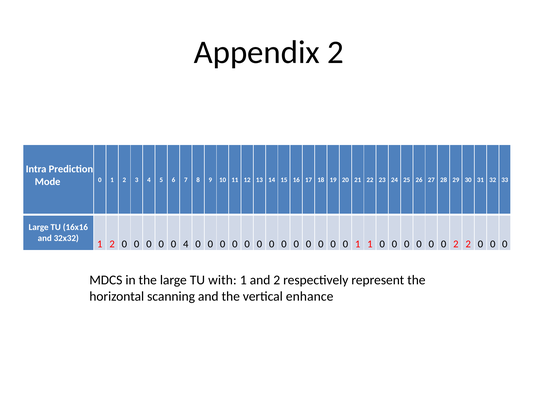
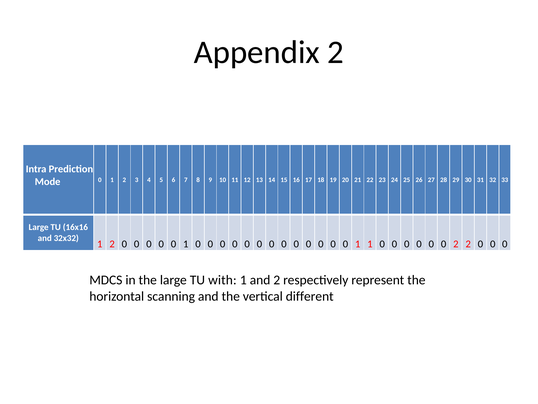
4 at (186, 244): 4 -> 1
enhance: enhance -> different
